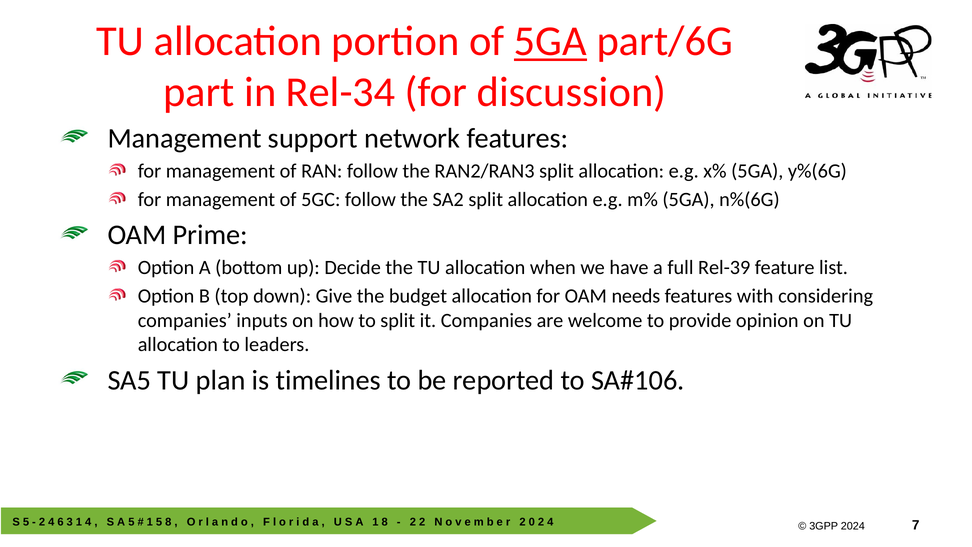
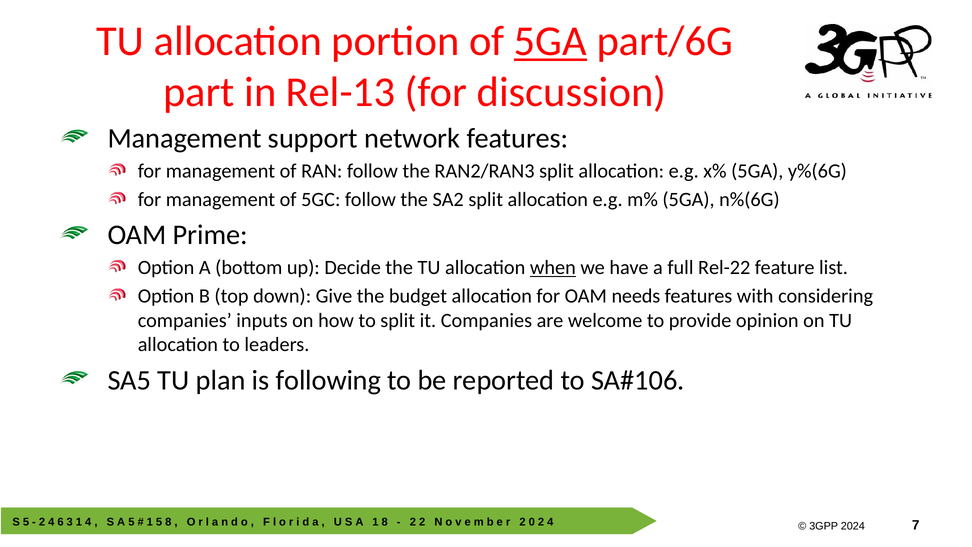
Rel-34: Rel-34 -> Rel-13
when underline: none -> present
Rel-39: Rel-39 -> Rel-22
timelines: timelines -> following
